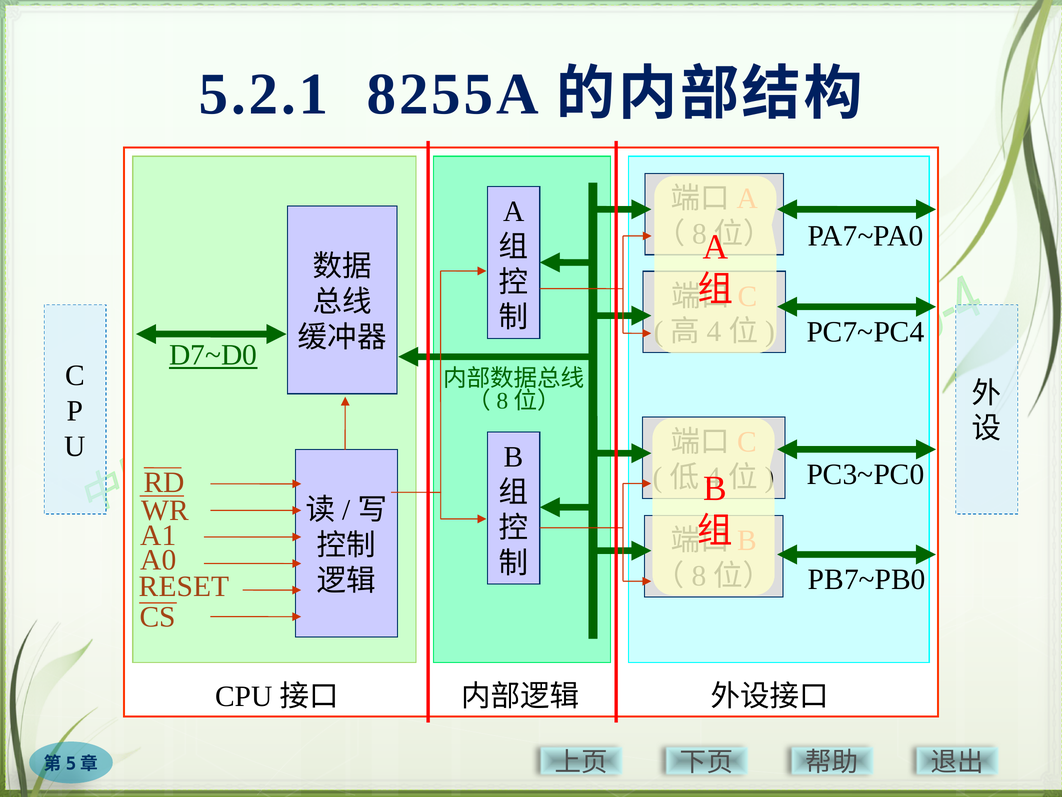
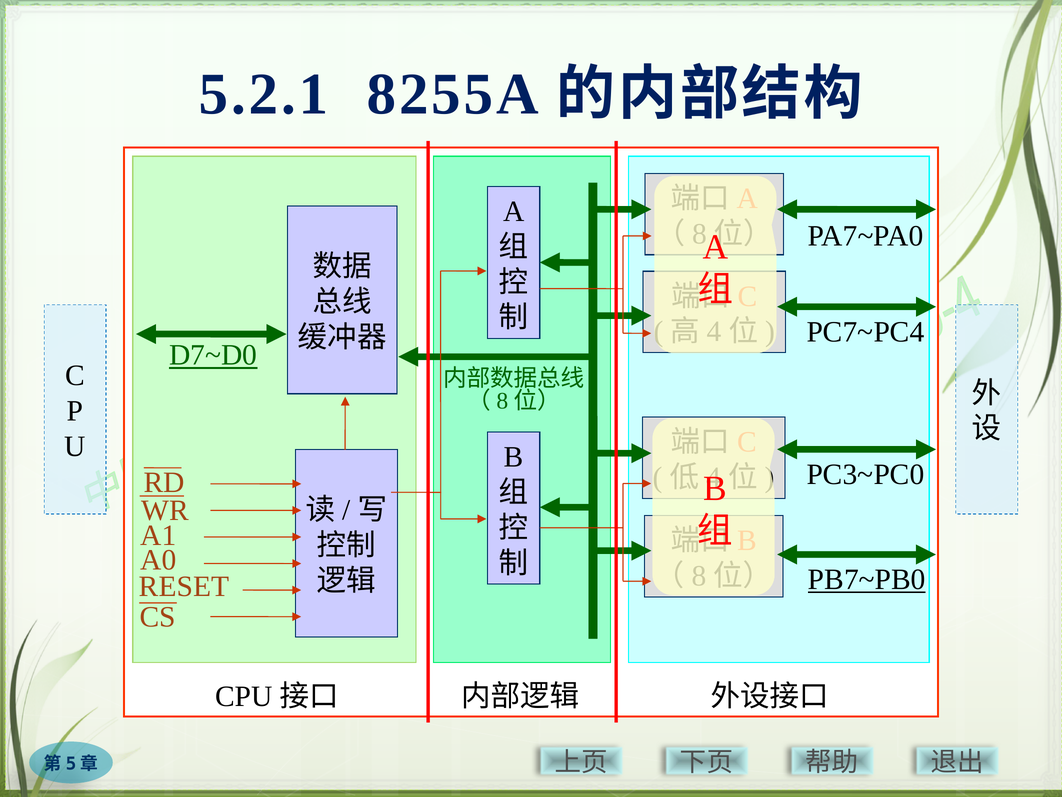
PB7~PB0 underline: none -> present
